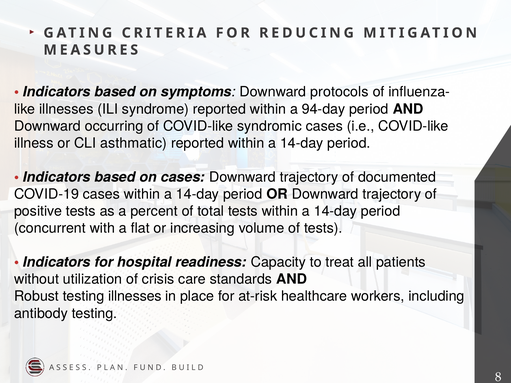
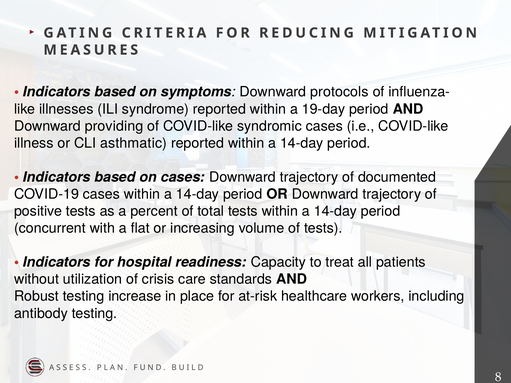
94-day: 94-day -> 19-day
occurring: occurring -> providing
testing illnesses: illnesses -> increase
